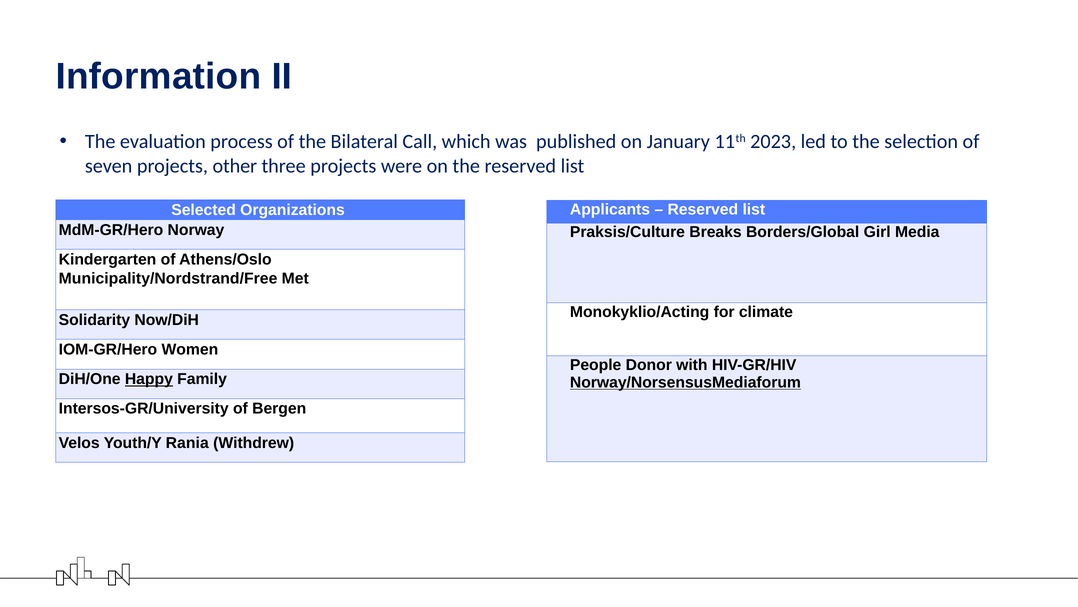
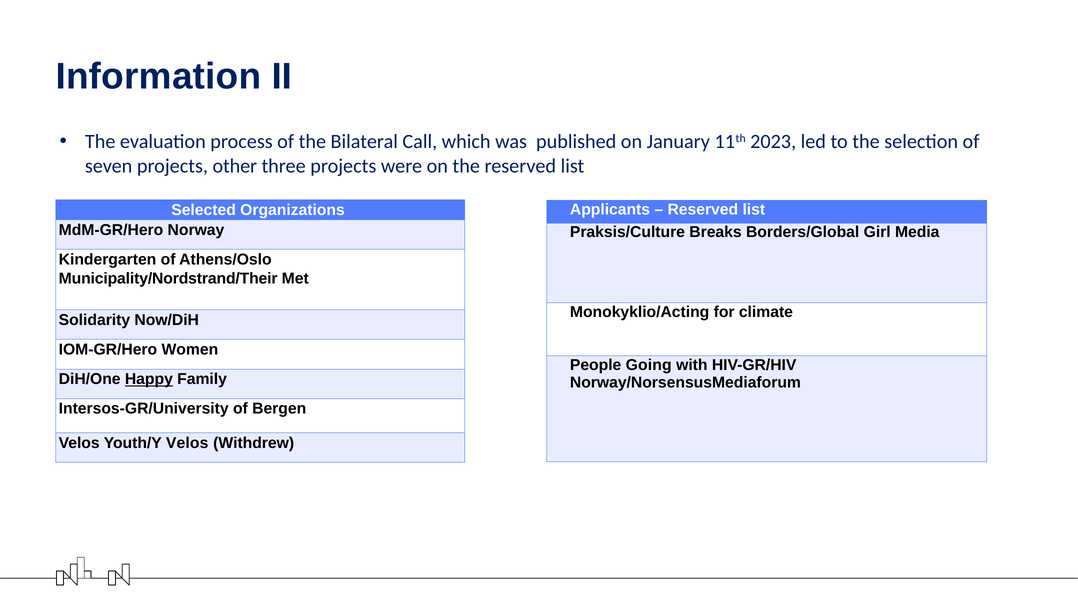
Municipality/Nordstrand/Free: Municipality/Nordstrand/Free -> Municipality/Nordstrand/Their
Donor: Donor -> Going
Norway/NorsensusMediaforum underline: present -> none
Youth/Y Rania: Rania -> Velos
